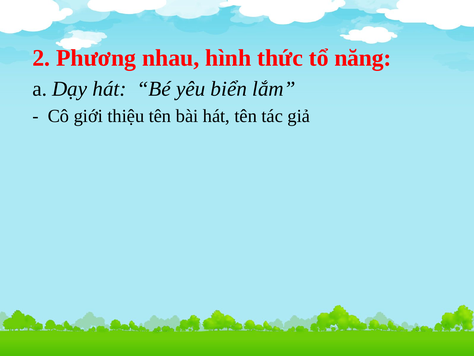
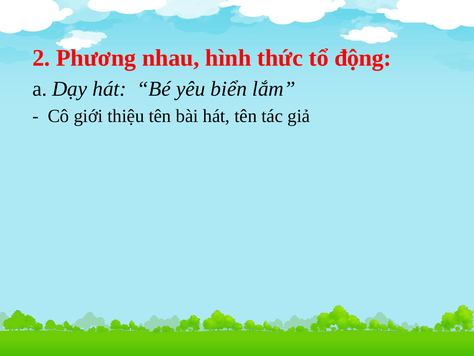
năng: năng -> động
